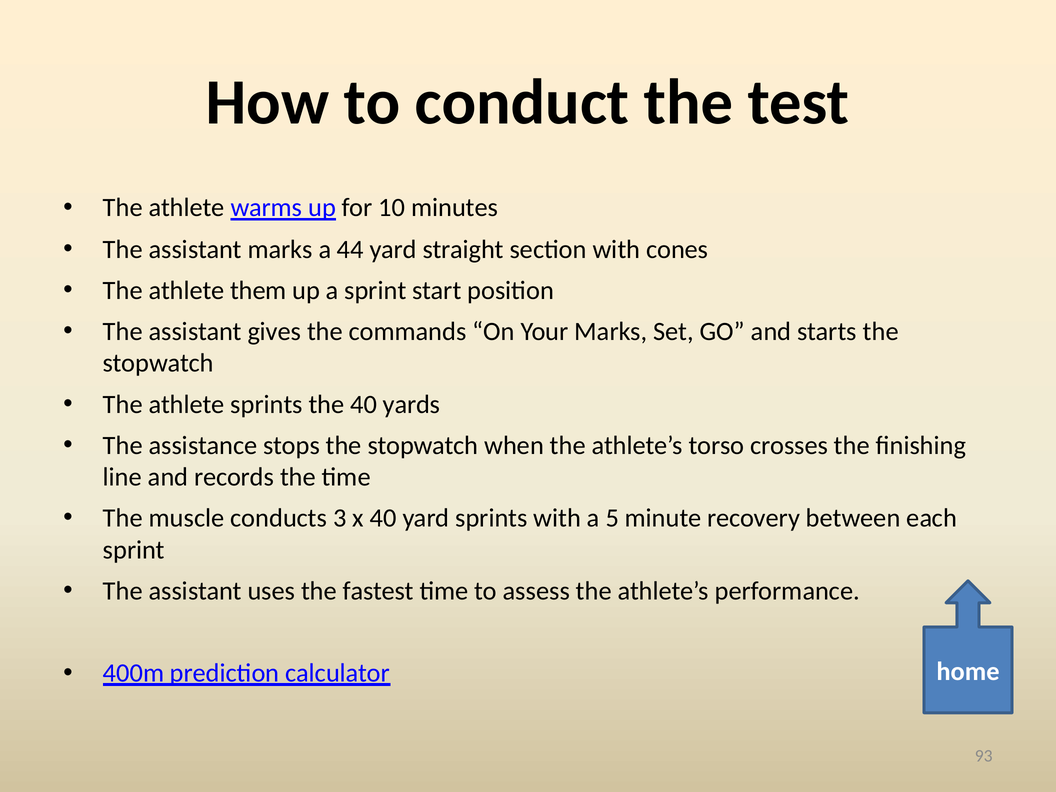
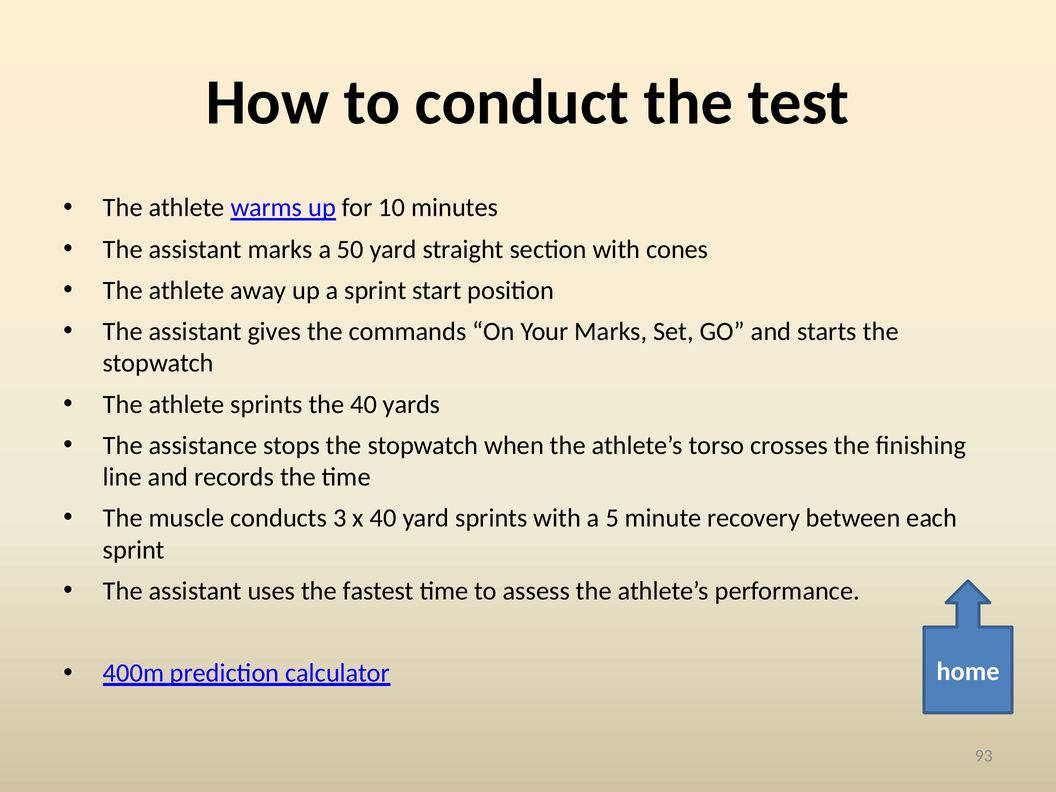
44: 44 -> 50
them: them -> away
